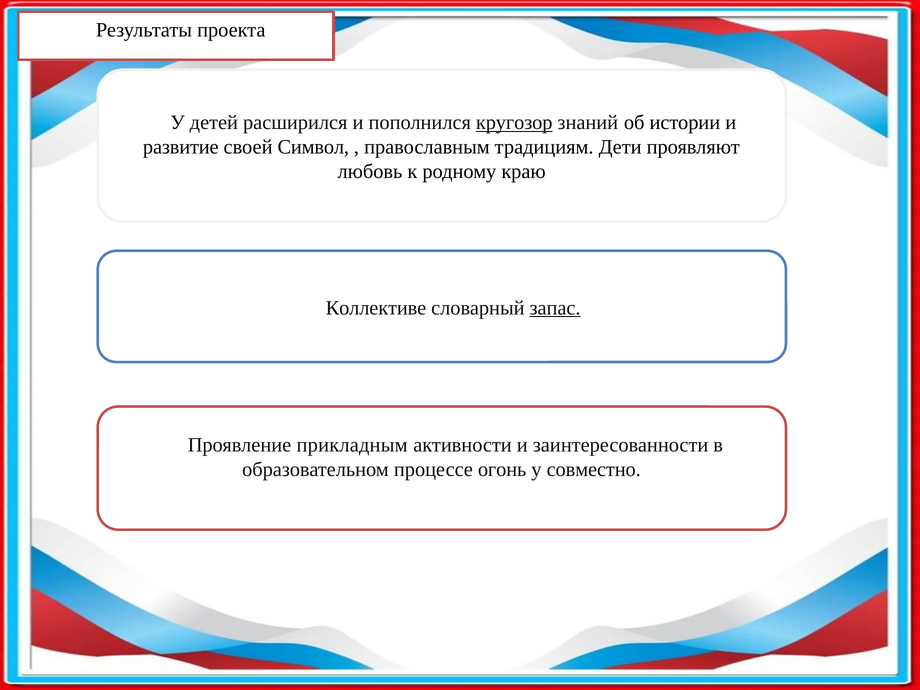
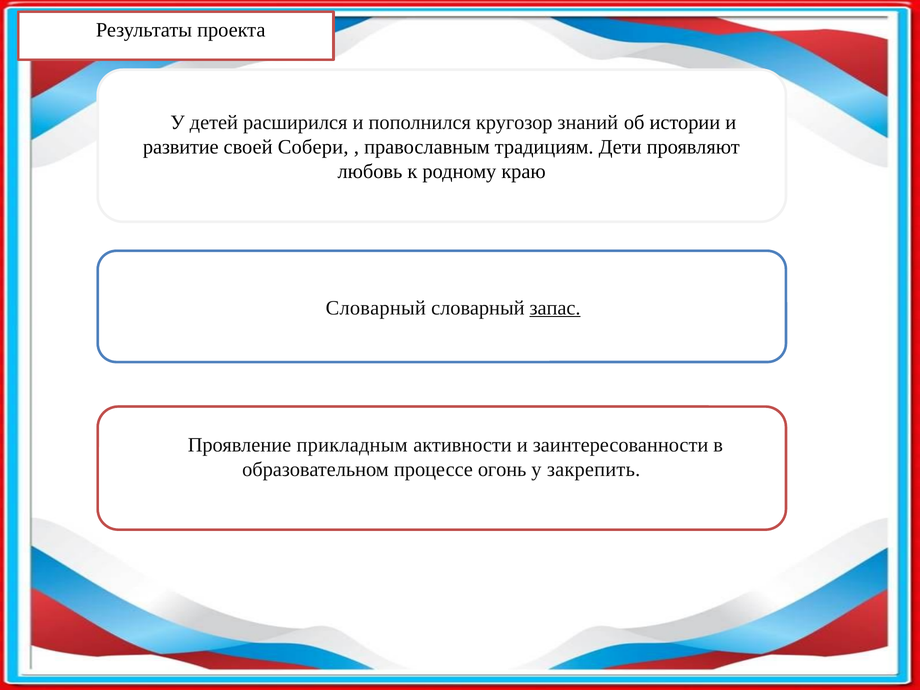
кругозор underline: present -> none
Символ: Символ -> Собери
Коллективе at (376, 308): Коллективе -> Словарный
совместно: совместно -> закрепить
